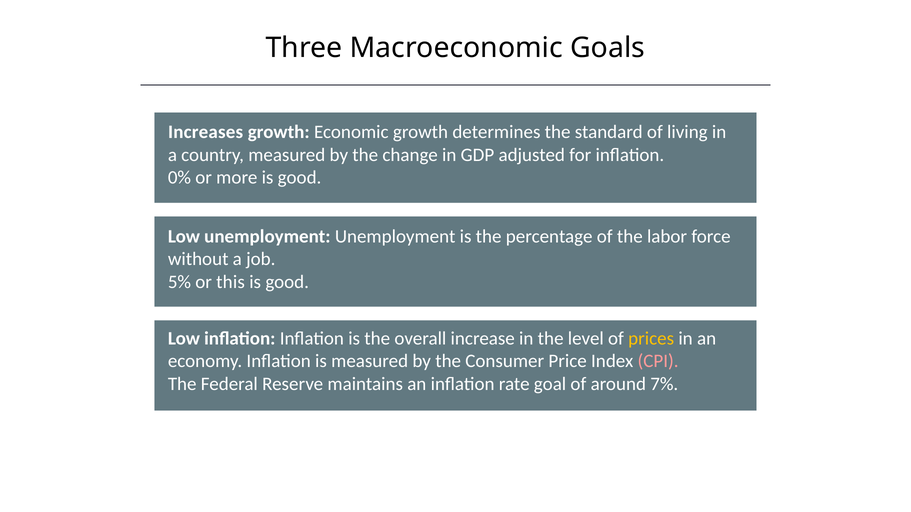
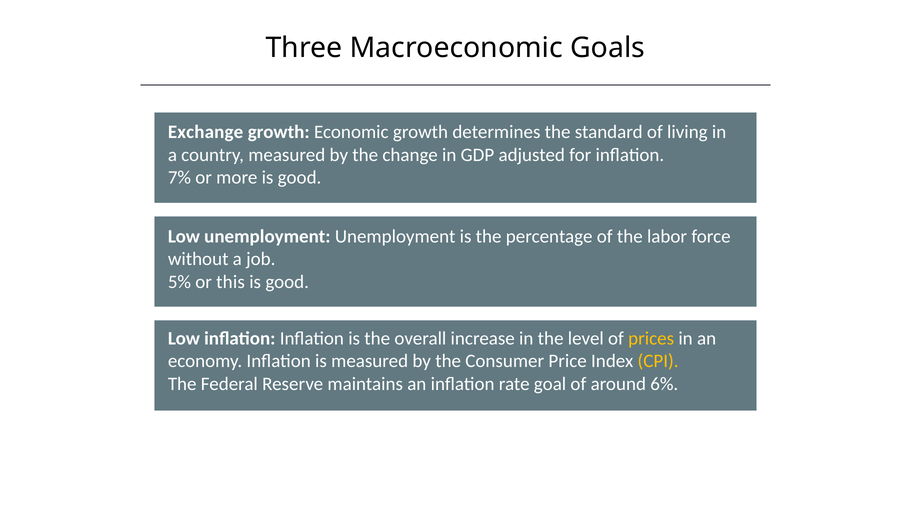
Increases: Increases -> Exchange
0%: 0% -> 7%
CPI colour: pink -> yellow
7%: 7% -> 6%
